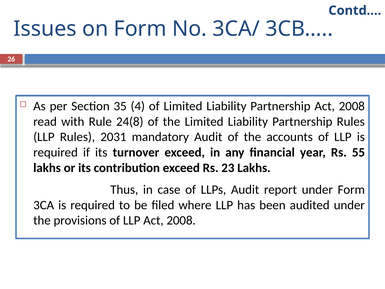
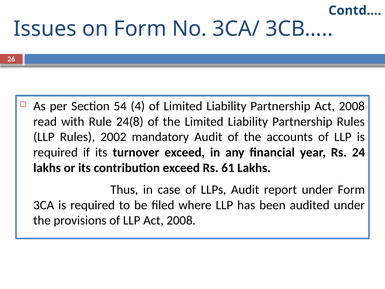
35: 35 -> 54
2031: 2031 -> 2002
55: 55 -> 24
23: 23 -> 61
